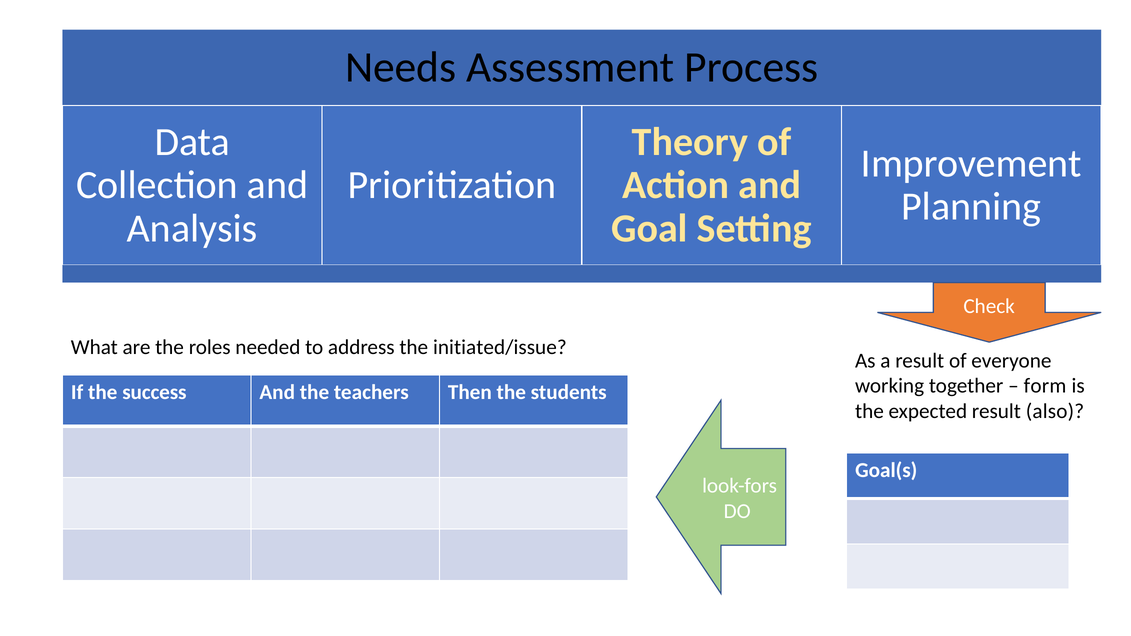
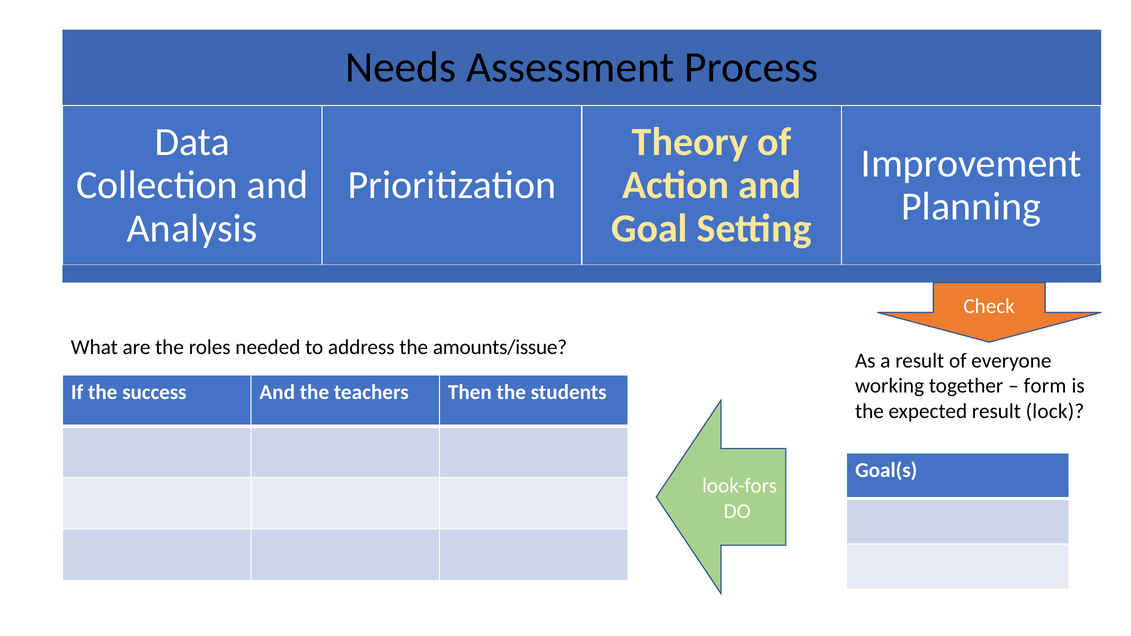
initiated/issue: initiated/issue -> amounts/issue
also: also -> lock
